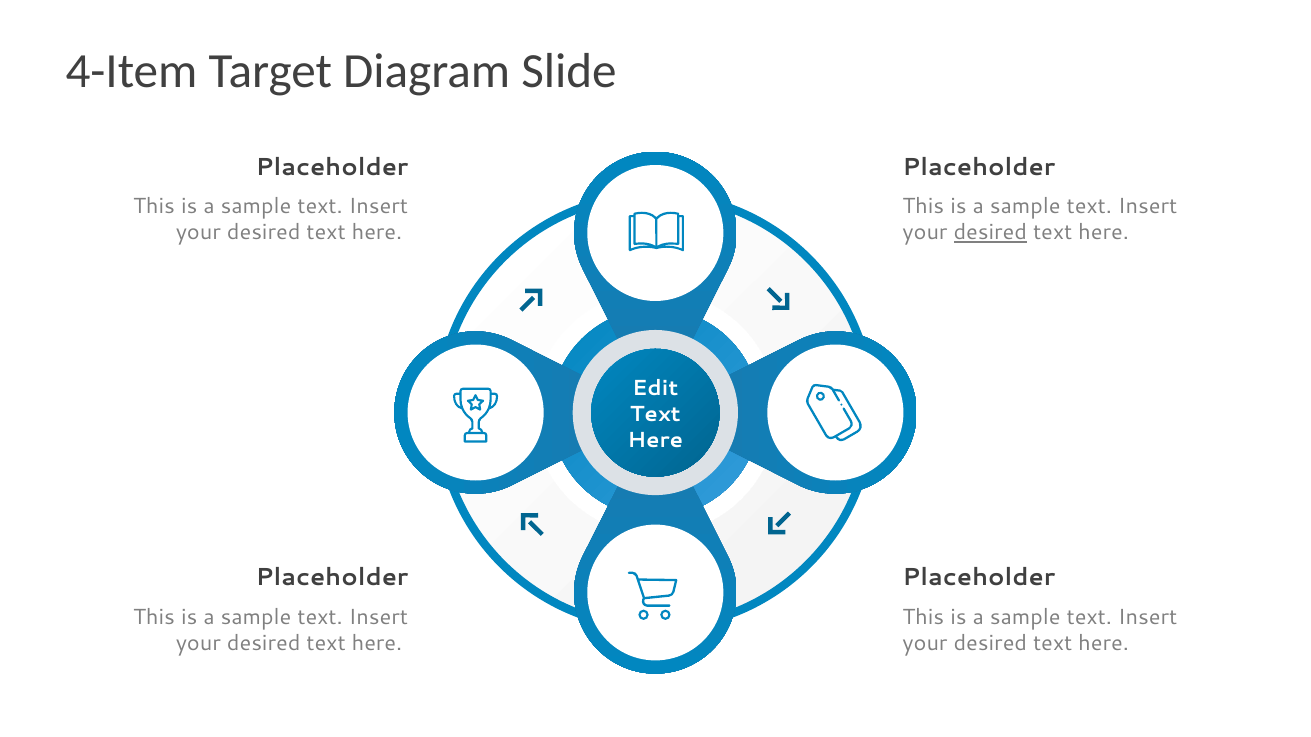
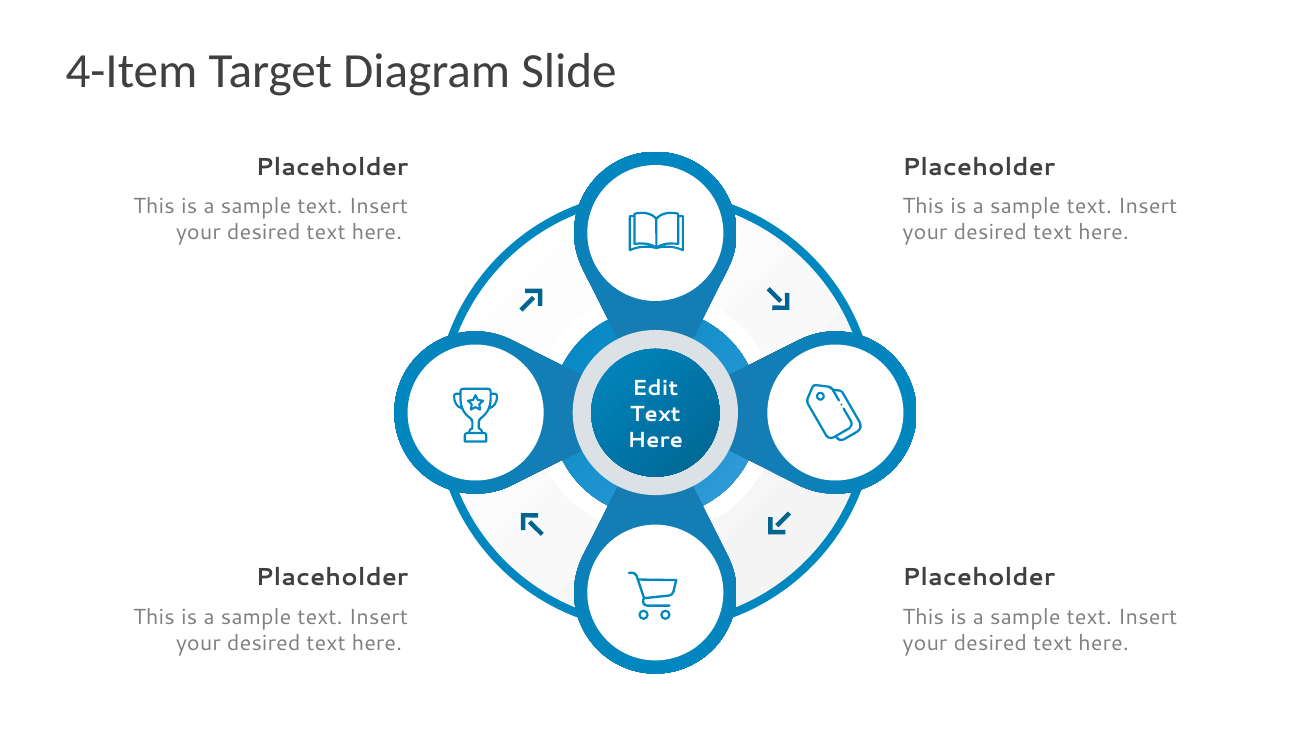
desired at (990, 233) underline: present -> none
